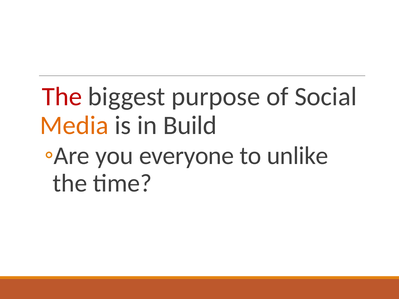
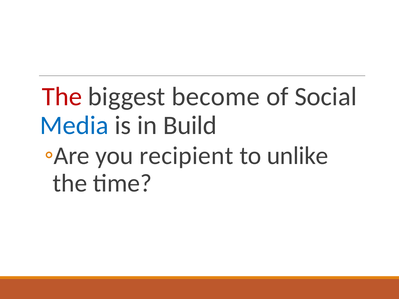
purpose: purpose -> become
Media colour: orange -> blue
everyone: everyone -> recipient
